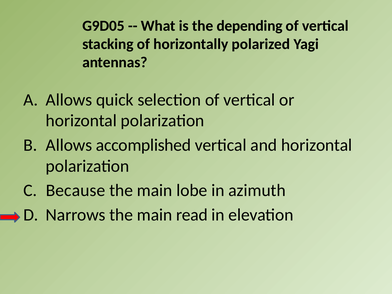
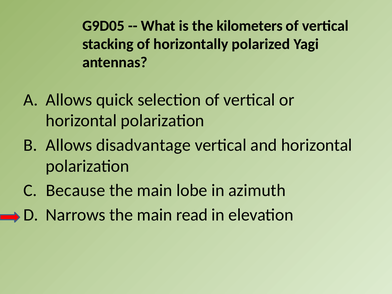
depending: depending -> kilometers
accomplished: accomplished -> disadvantage
